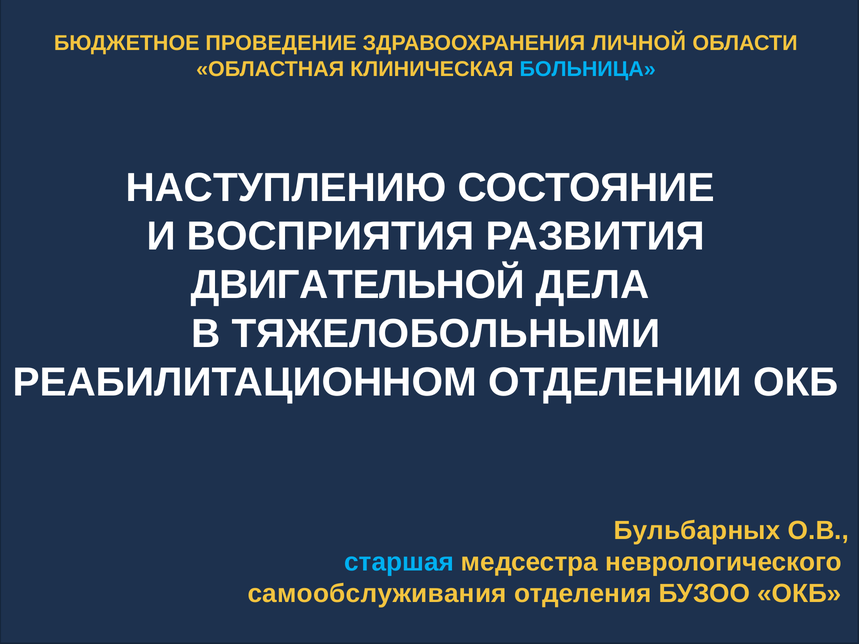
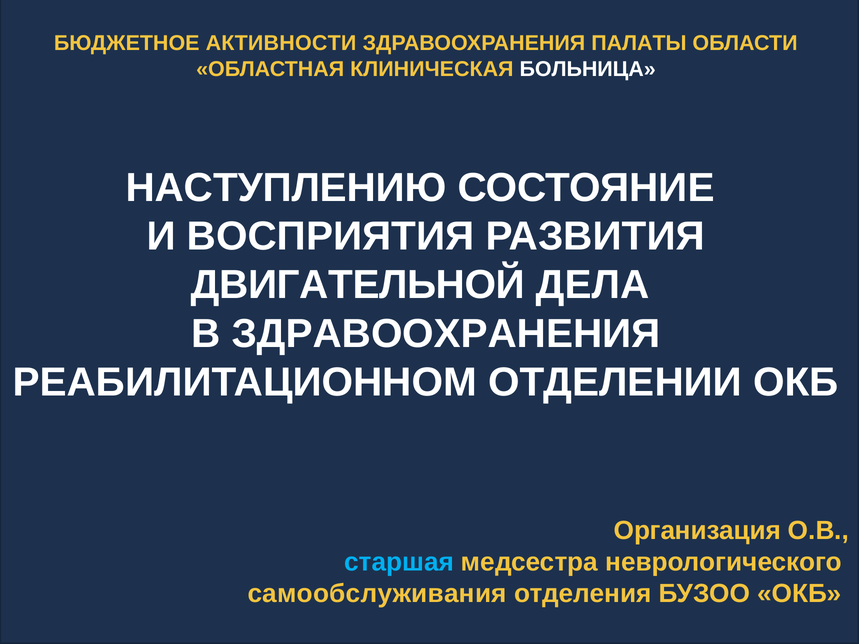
ПРОВЕДЕНИЕ: ПРОВЕДЕНИЕ -> АКТИВНОСТИ
ЛИЧНОЙ: ЛИЧНОЙ -> ПАЛАТЫ
БОЛЬНИЦА colour: light blue -> white
В ТЯЖЕЛОБОЛЬНЫМИ: ТЯЖЕЛОБОЛЬНЫМИ -> ЗДРАВООХРАНЕНИЯ
Бульбарных: Бульбарных -> Организация
